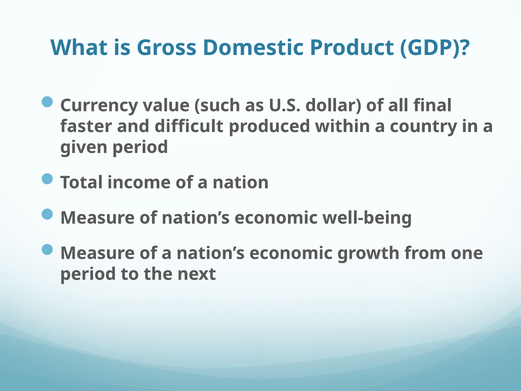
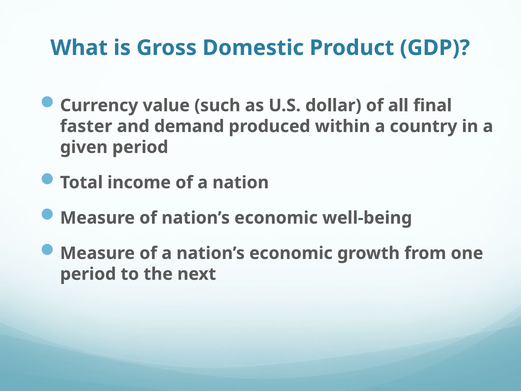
difficult: difficult -> demand
